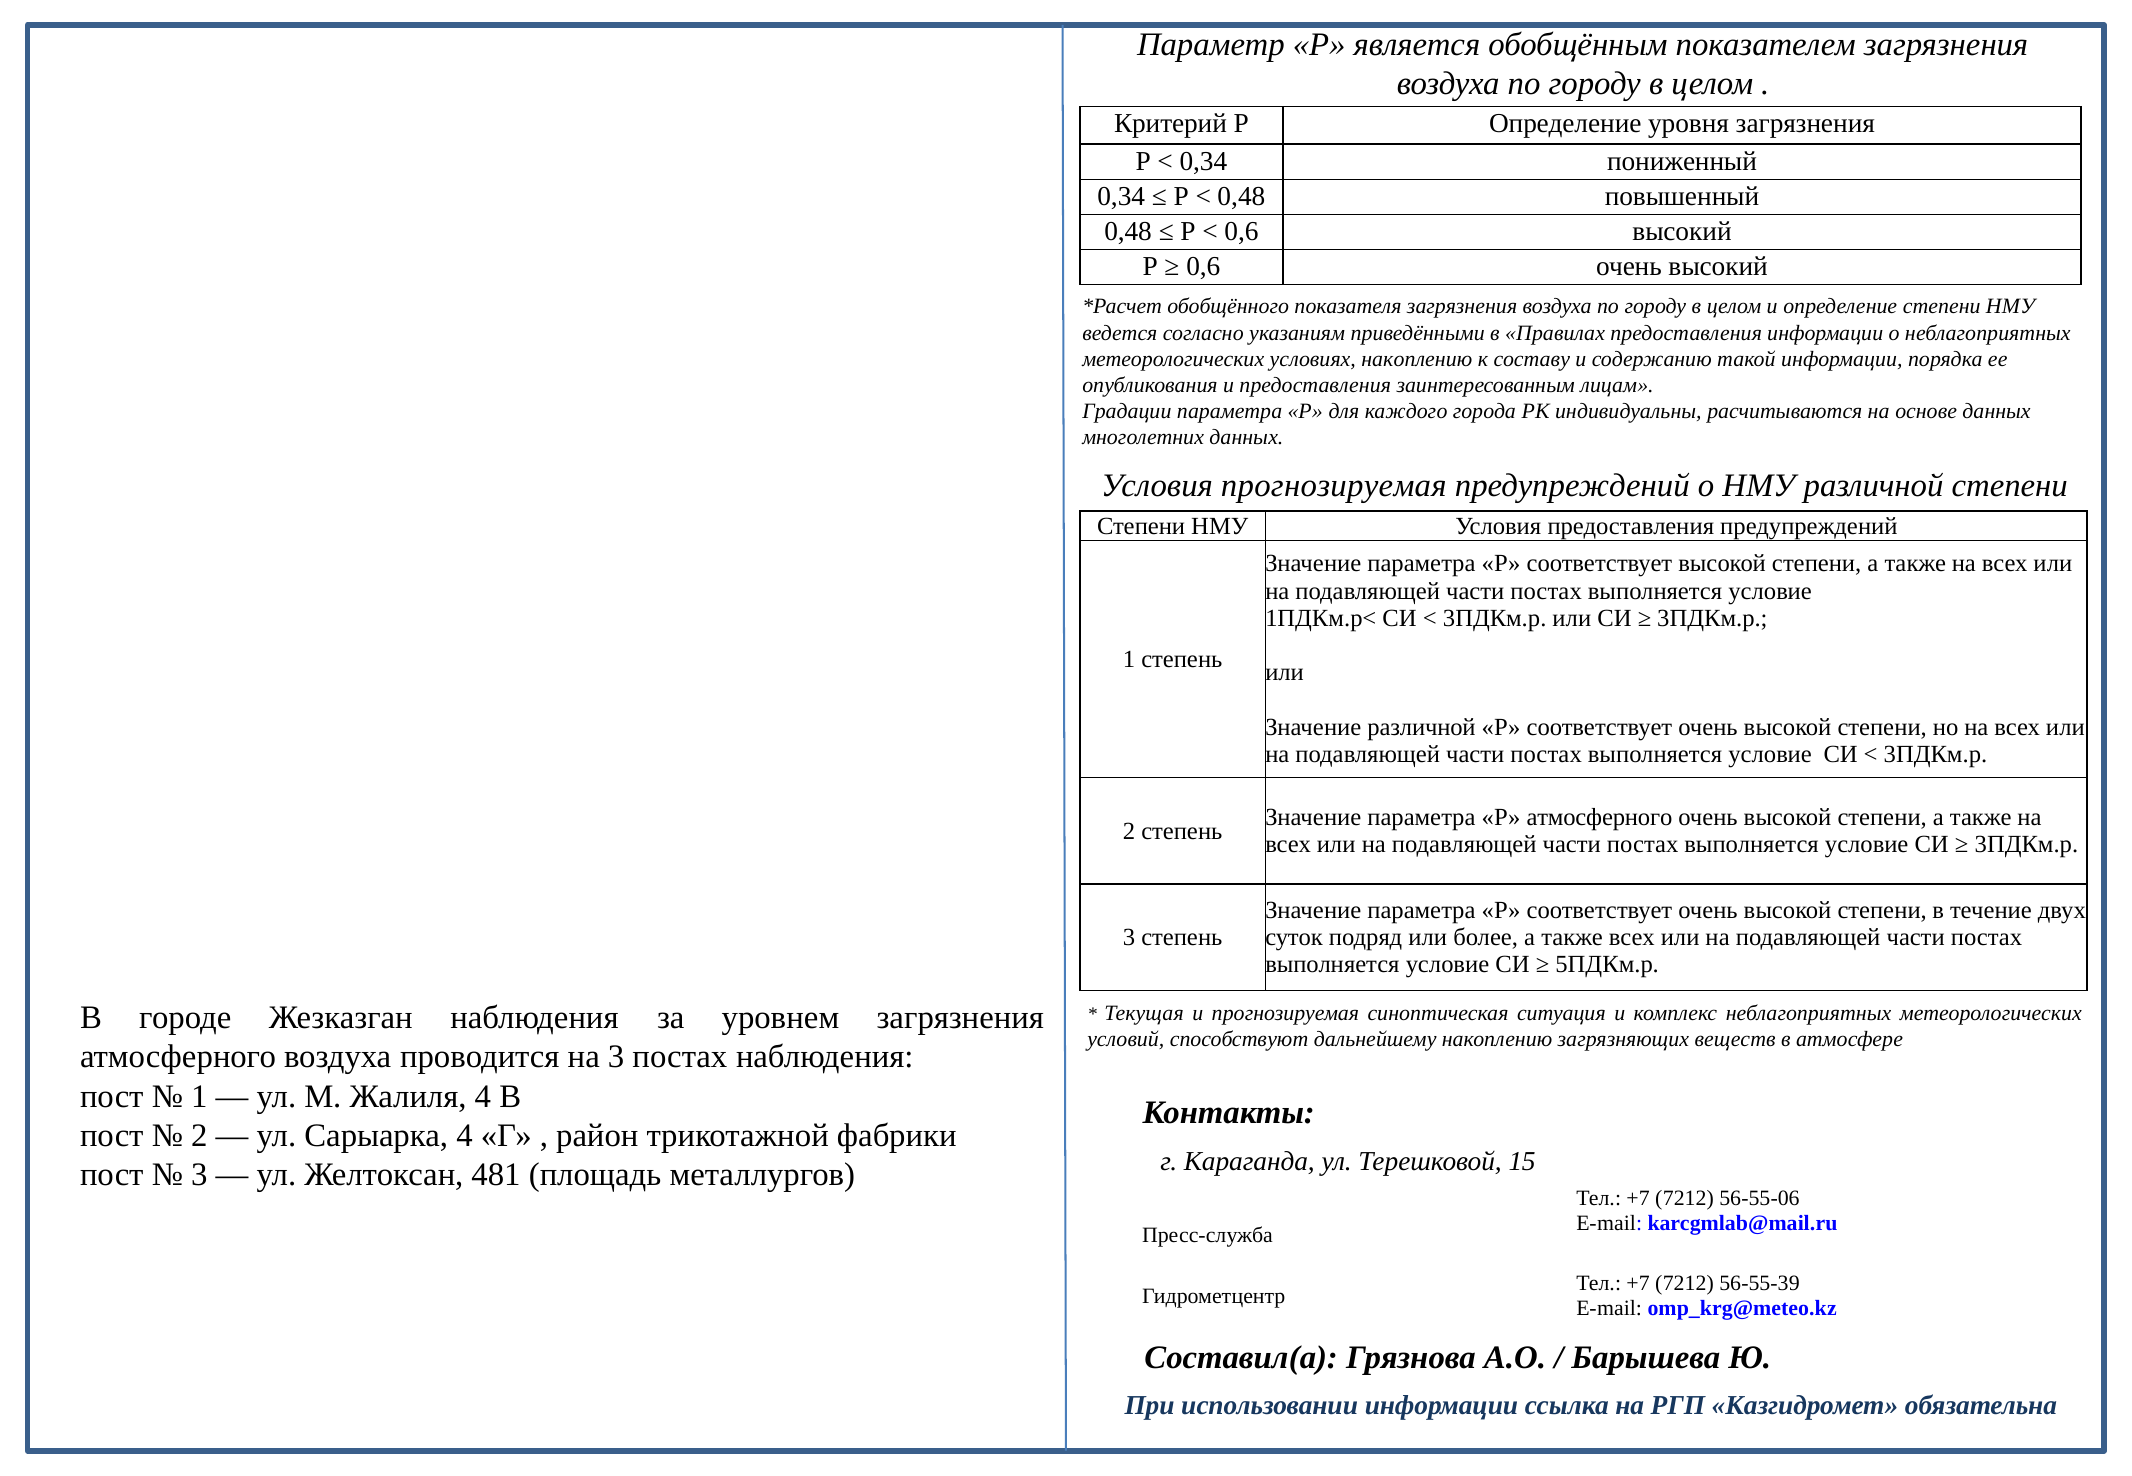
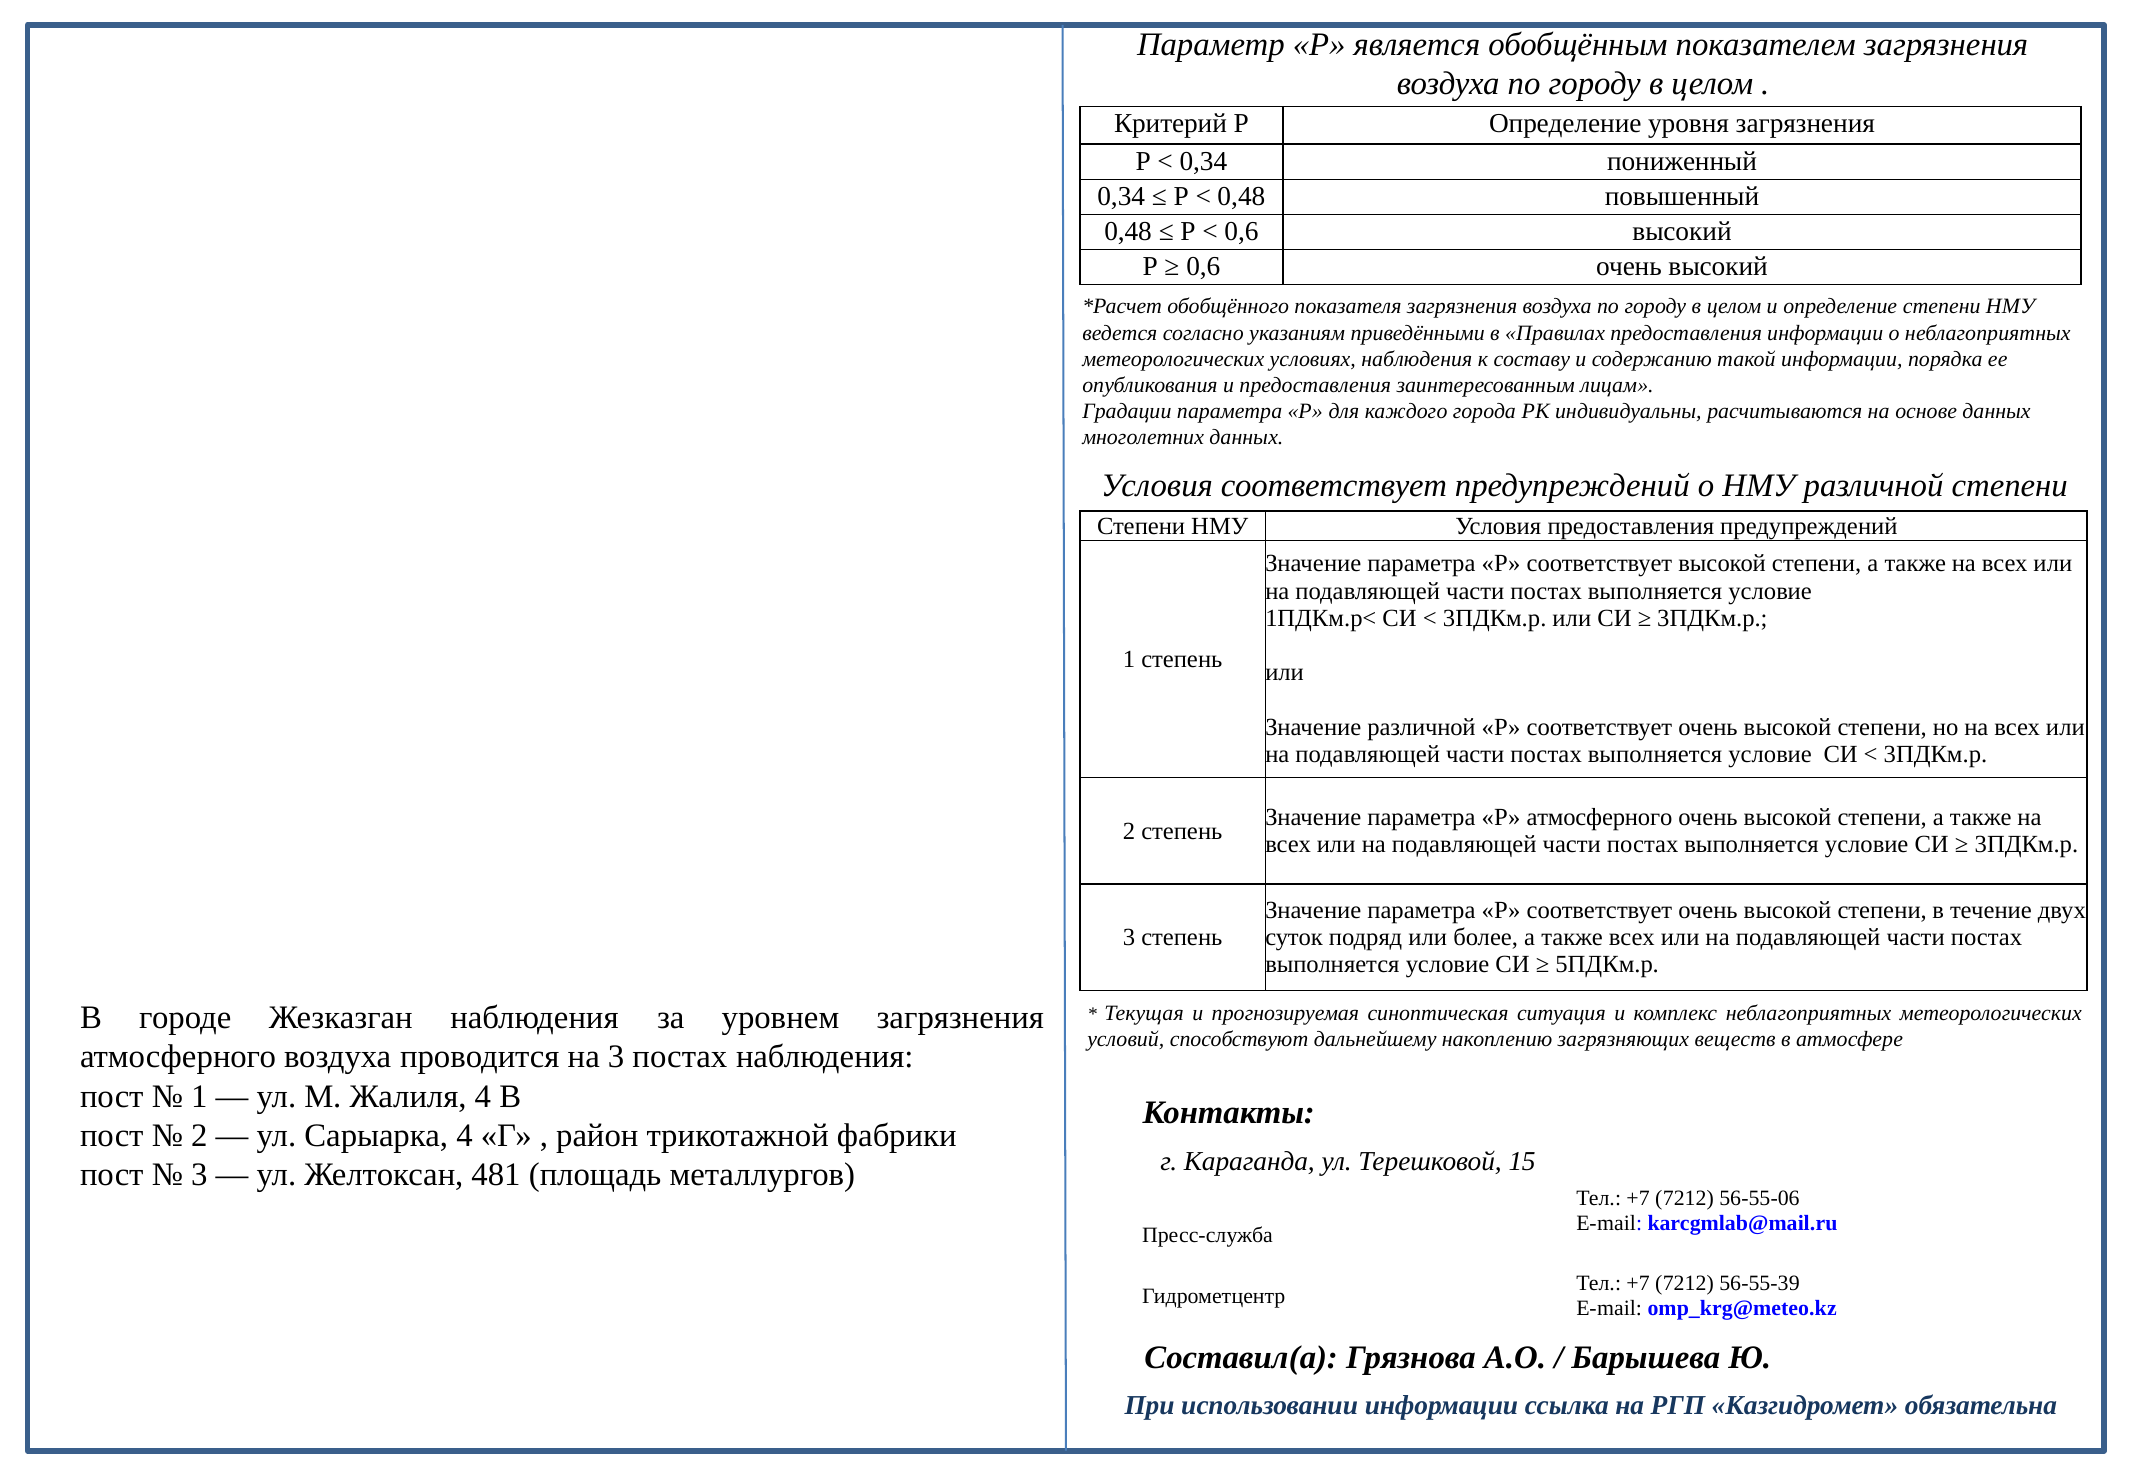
условиях накоплению: накоплению -> наблюдения
Условия прогнозируемая: прогнозируемая -> соответствует
